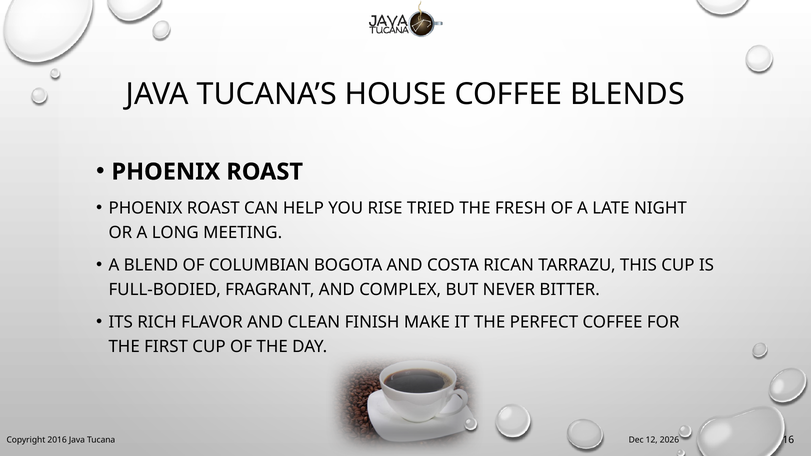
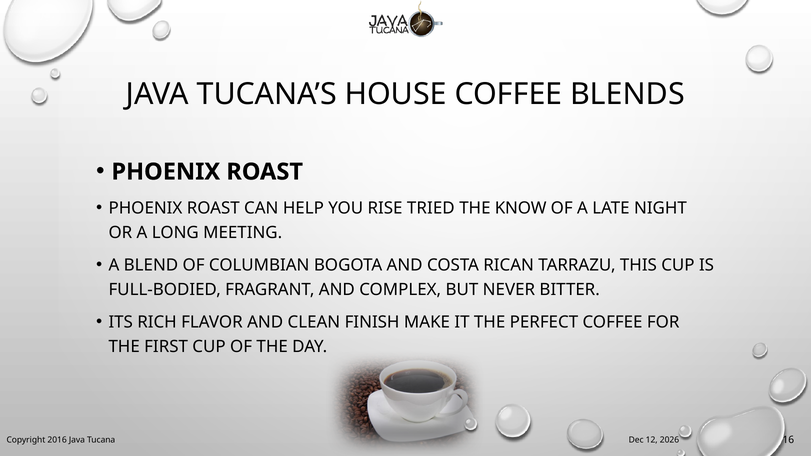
FRESH: FRESH -> KNOW
